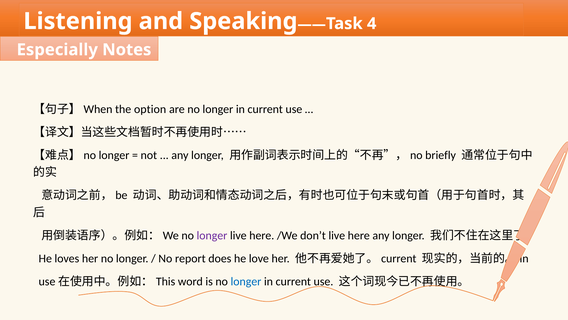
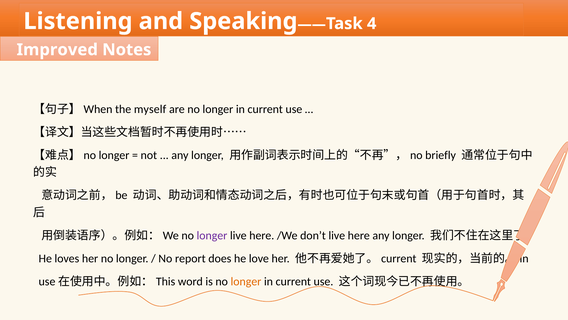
Especially: Especially -> Improved
option: option -> myself
longer at (246, 281) colour: blue -> orange
